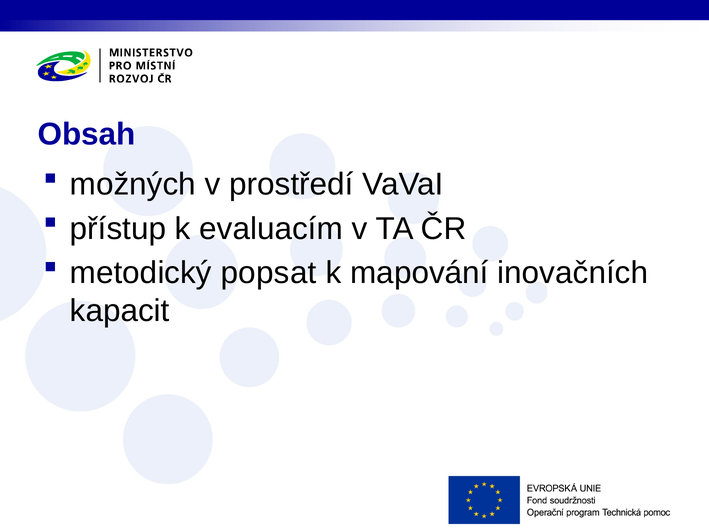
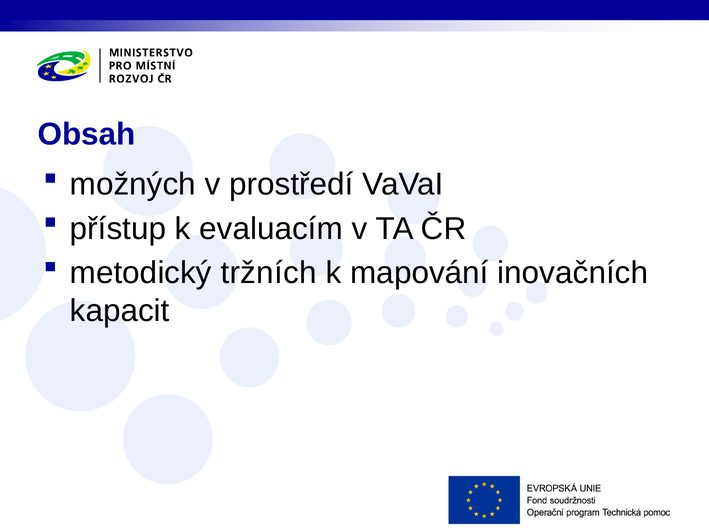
popsat: popsat -> tržních
